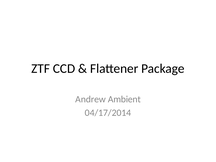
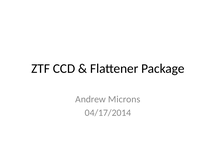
Ambient: Ambient -> Microns
